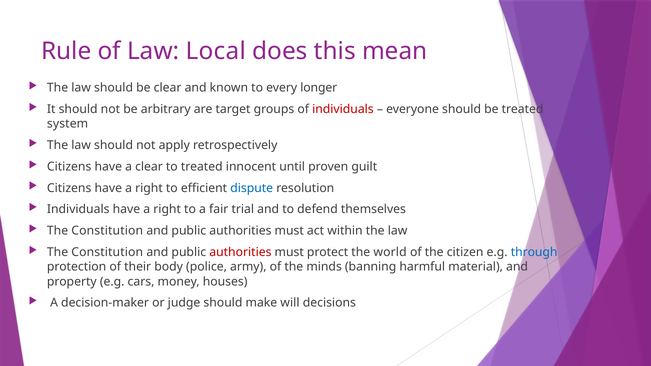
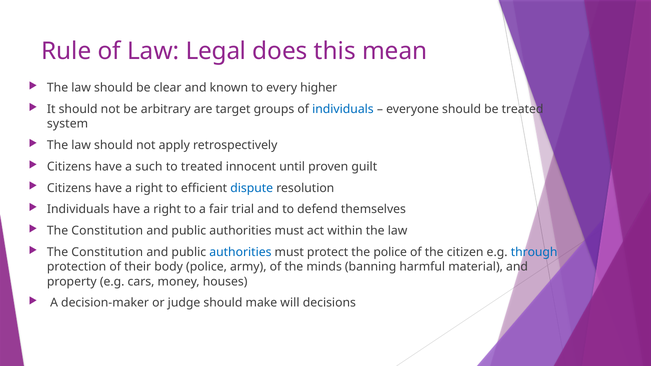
Local: Local -> Legal
longer: longer -> higher
individuals at (343, 109) colour: red -> blue
a clear: clear -> such
authorities at (240, 252) colour: red -> blue
the world: world -> police
